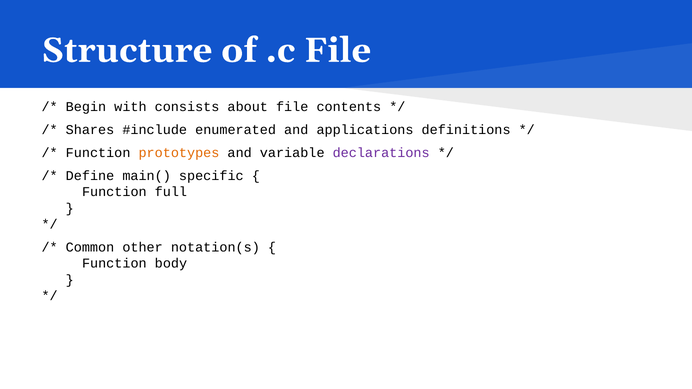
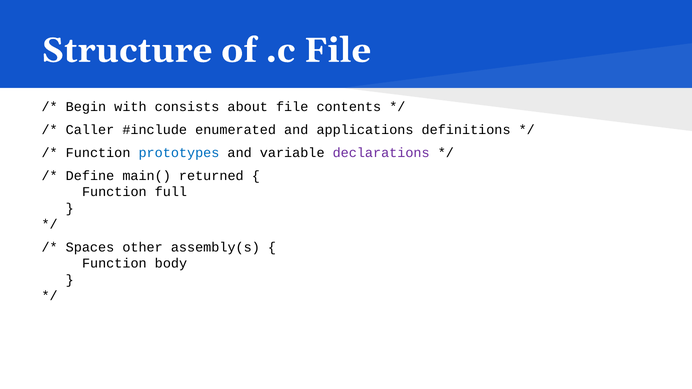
Shares: Shares -> Caller
prototypes colour: orange -> blue
specific: specific -> returned
Common: Common -> Spaces
notation(s: notation(s -> assembly(s
